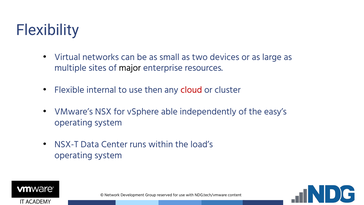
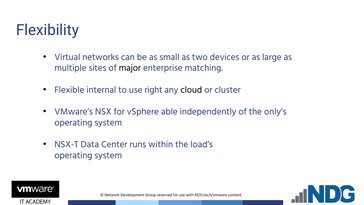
resources: resources -> matching
then: then -> right
cloud colour: red -> black
easy’s: easy’s -> only’s
